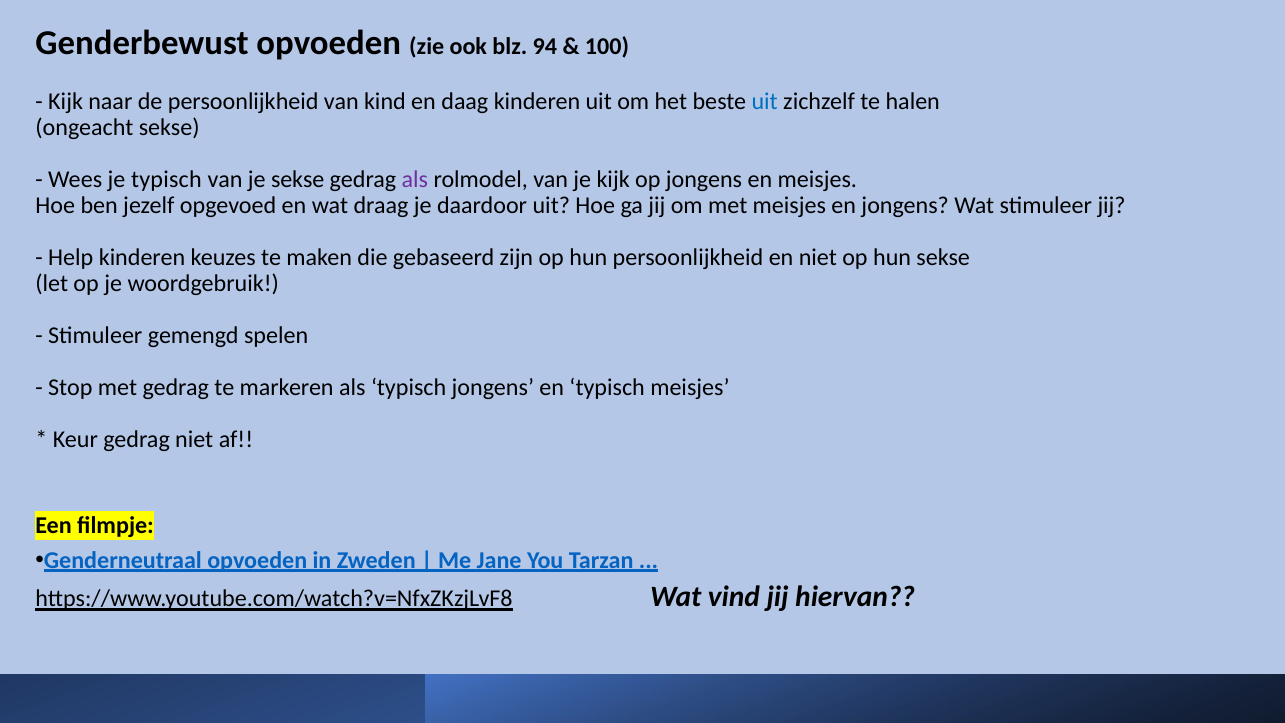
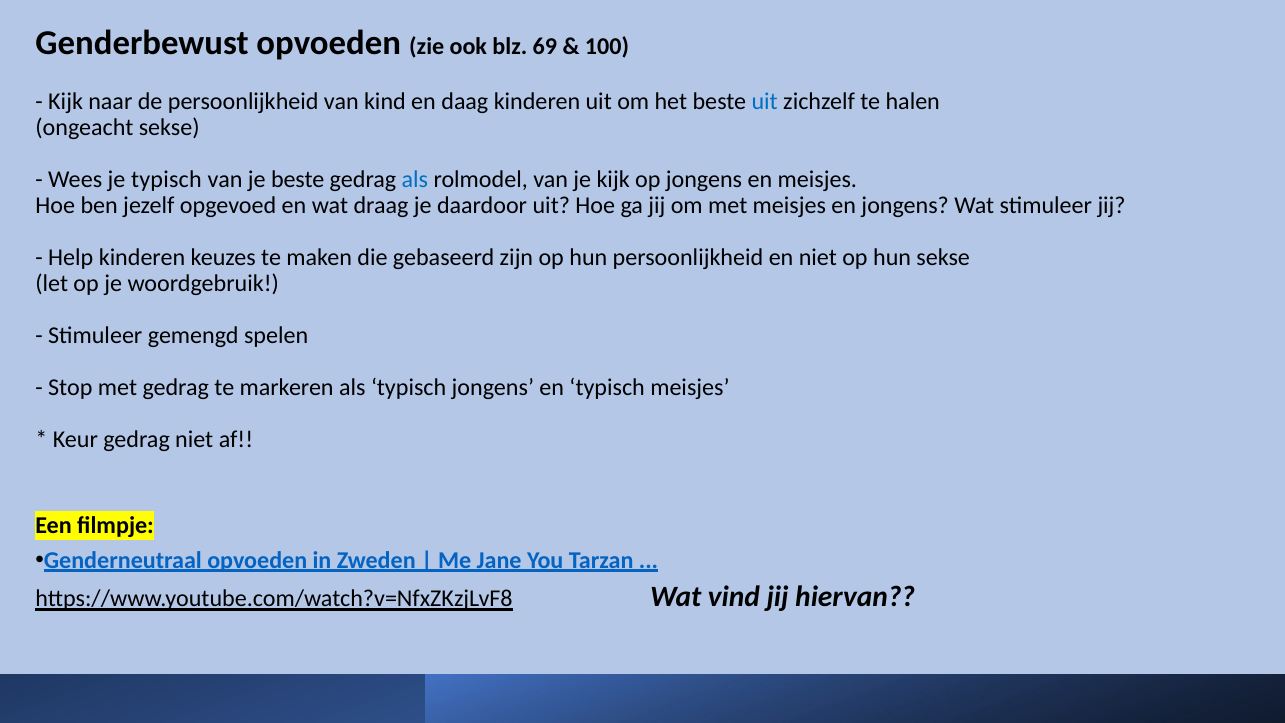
94: 94 -> 69
je sekse: sekse -> beste
als at (415, 179) colour: purple -> blue
